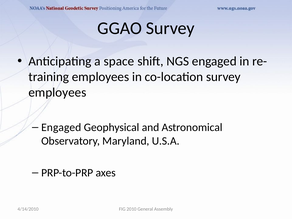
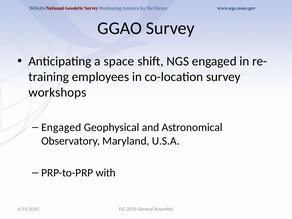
employees at (57, 92): employees -> workshops
axes: axes -> with
